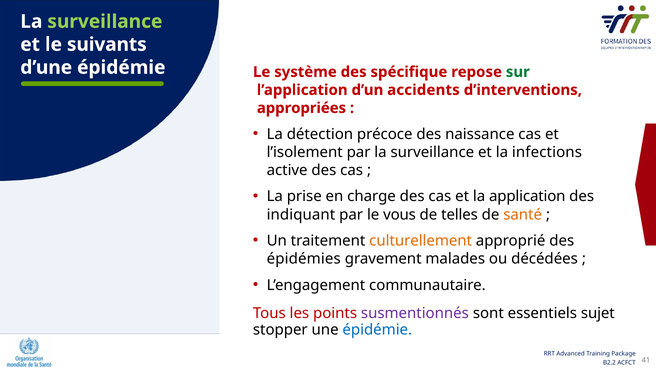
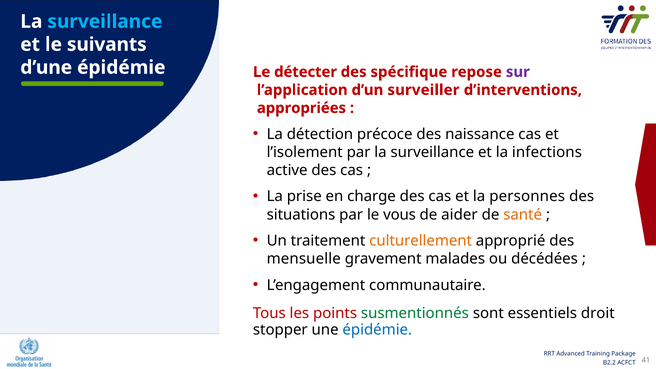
surveillance at (105, 22) colour: light green -> light blue
système: système -> détecter
sur colour: green -> purple
accidents: accidents -> surveiller
application: application -> personnes
indiquant: indiquant -> situations
telles: telles -> aider
épidémies: épidémies -> mensuelle
susmentionnés colour: purple -> green
sujet: sujet -> droit
